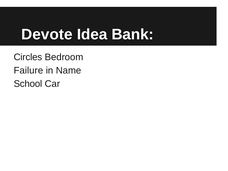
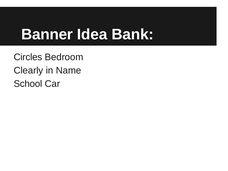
Devote: Devote -> Banner
Failure: Failure -> Clearly
